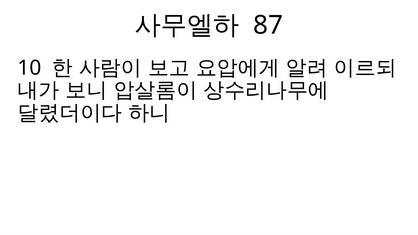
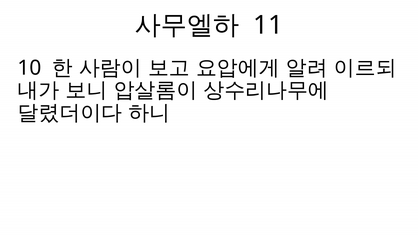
87: 87 -> 11
